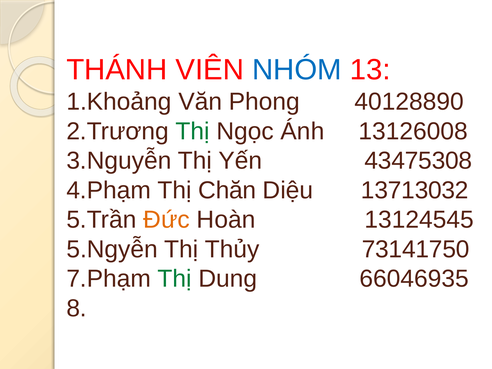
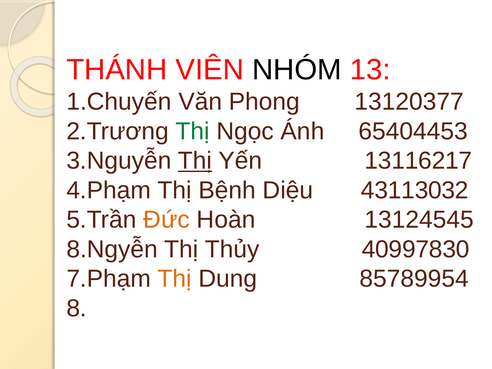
NHÓM colour: blue -> black
1.Khoảng: 1.Khoảng -> 1.Chuyến
40128890: 40128890 -> 13120377
13126008: 13126008 -> 65404453
Thị at (195, 161) underline: none -> present
43475308: 43475308 -> 13116217
Chăn: Chăn -> Bệnh
13713032: 13713032 -> 43113032
5.Ngyễn: 5.Ngyễn -> 8.Ngyễn
73141750: 73141750 -> 40997830
Thị at (174, 279) colour: green -> orange
66046935: 66046935 -> 85789954
